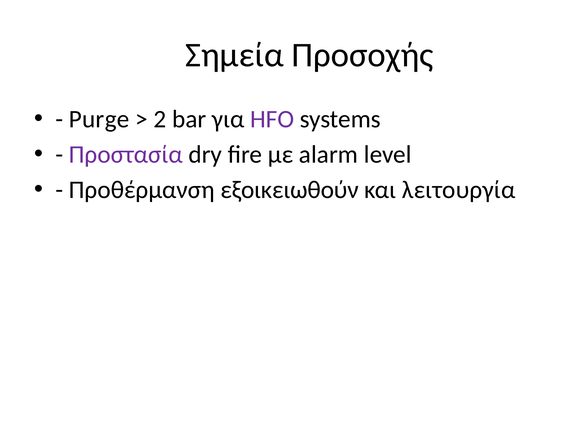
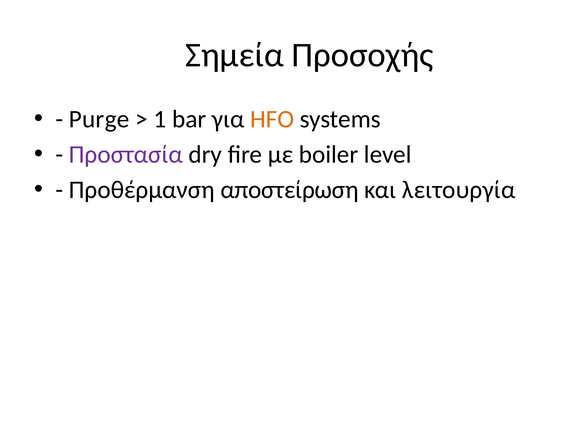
2: 2 -> 1
HFO colour: purple -> orange
alarm: alarm -> boiler
εξοικειωθούν: εξοικειωθούν -> αποστείρωση
